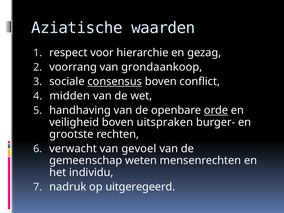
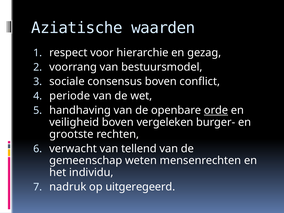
grondaankoop: grondaankoop -> bestuursmodel
consensus underline: present -> none
midden: midden -> periode
uitspraken: uitspraken -> vergeleken
gevoel: gevoel -> tellend
